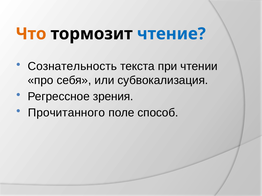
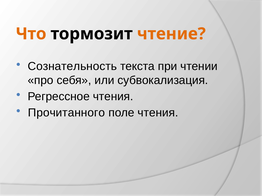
чтение colour: blue -> orange
Регрессное зрения: зрения -> чтения
поле способ: способ -> чтения
